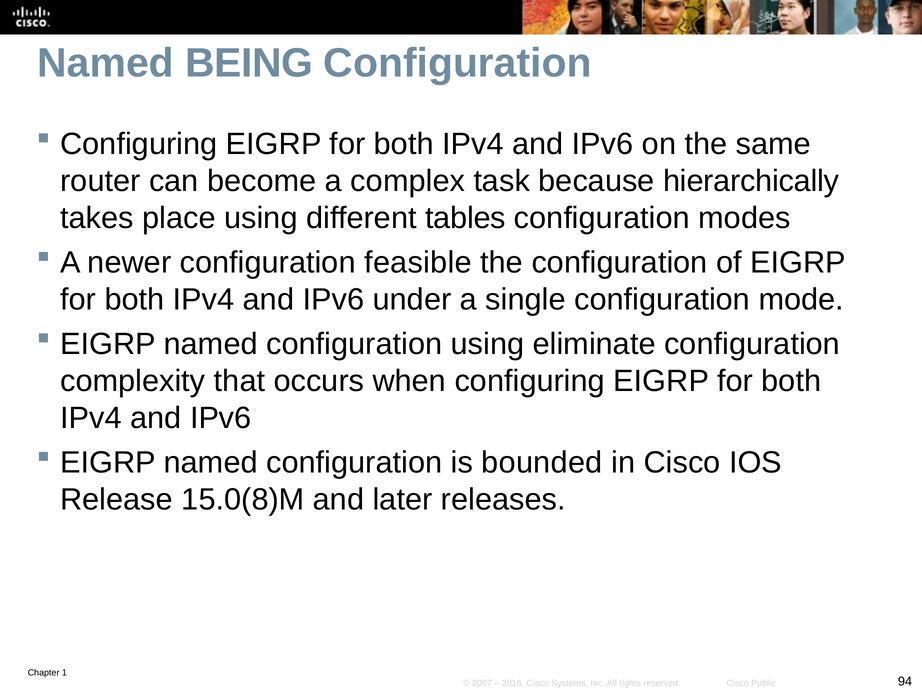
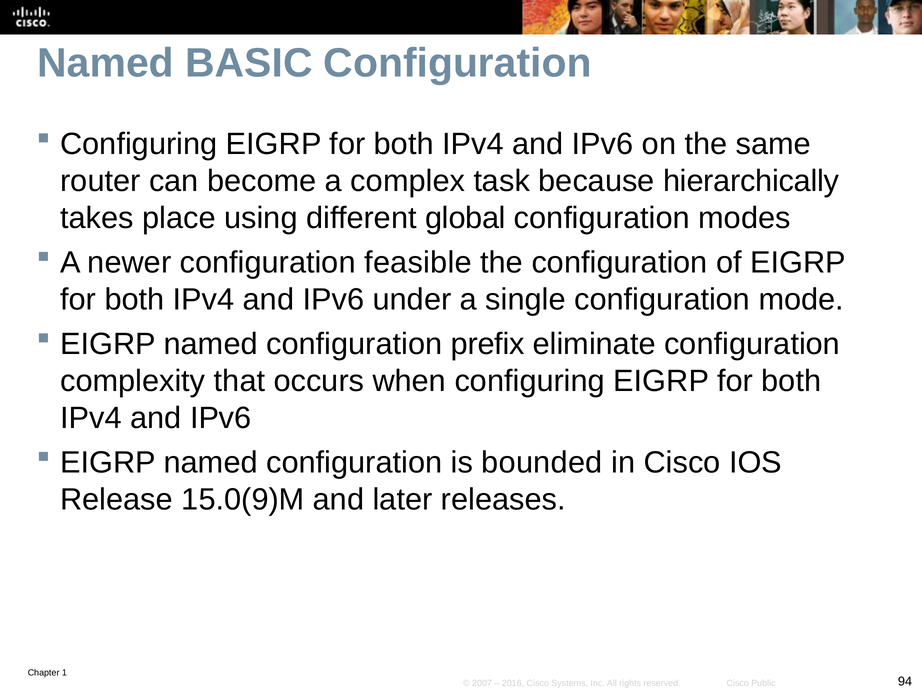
BEING: BEING -> BASIC
tables: tables -> global
configuration using: using -> prefix
15.0(8)M: 15.0(8)M -> 15.0(9)M
